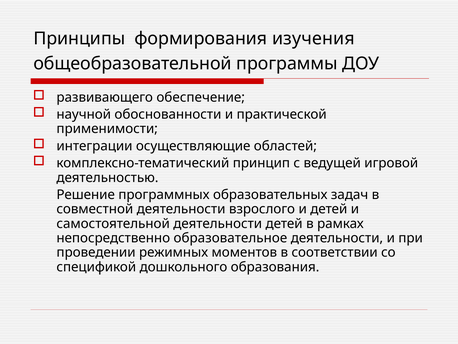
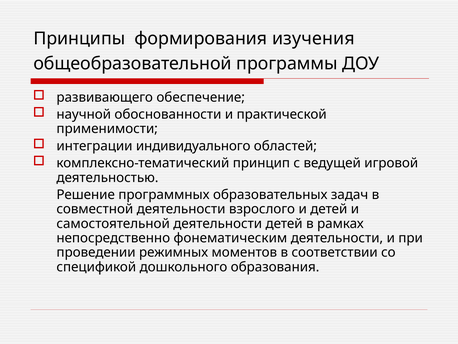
осуществляющие: осуществляющие -> индивидуального
образовательное: образовательное -> фонематическим
